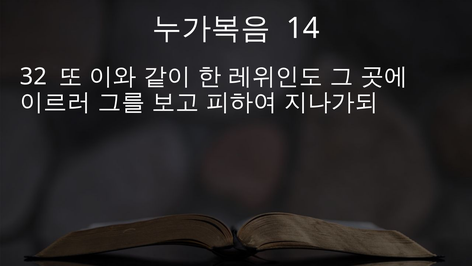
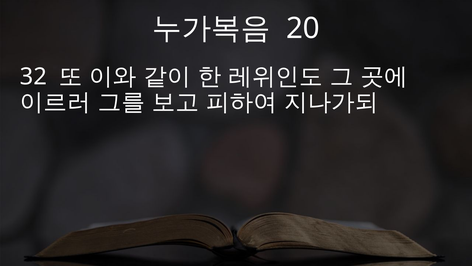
14: 14 -> 20
